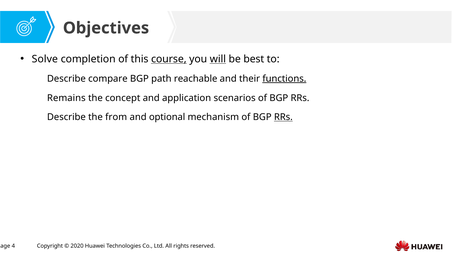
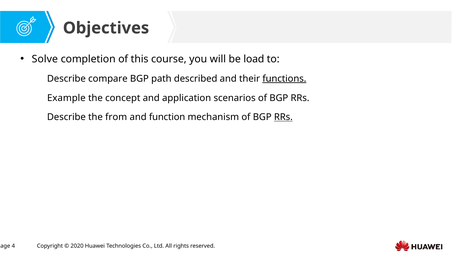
course underline: present -> none
will underline: present -> none
best: best -> load
reachable: reachable -> described
Remains: Remains -> Example
optional: optional -> function
